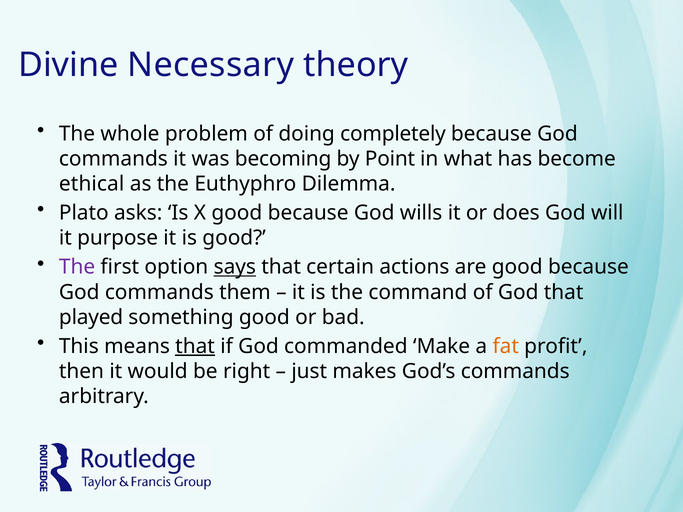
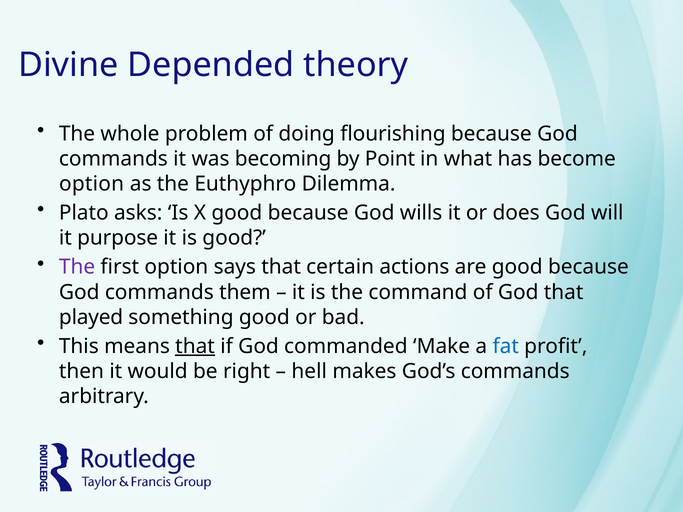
Necessary: Necessary -> Depended
completely: completely -> flourishing
ethical at (92, 184): ethical -> option
says underline: present -> none
fat colour: orange -> blue
just: just -> hell
